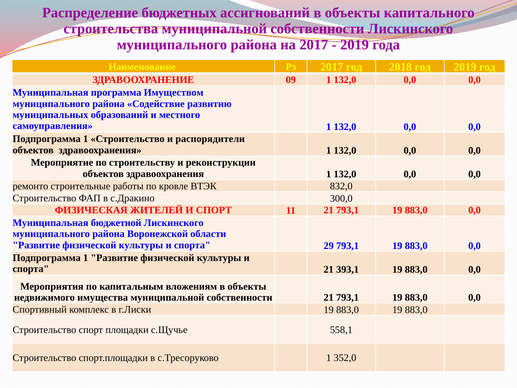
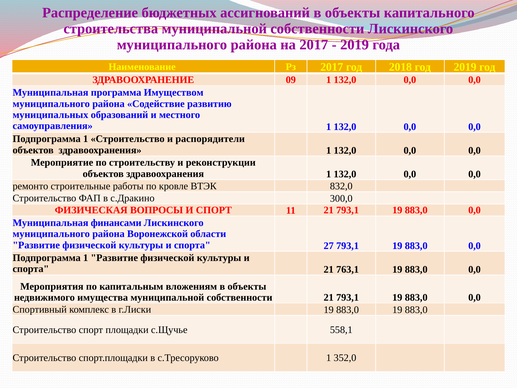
ЖИТЕЛЕЙ: ЖИТЕЛЕЙ -> ВОПРОСЫ
бюджетной: бюджетной -> финансами
29: 29 -> 27
393,1: 393,1 -> 763,1
